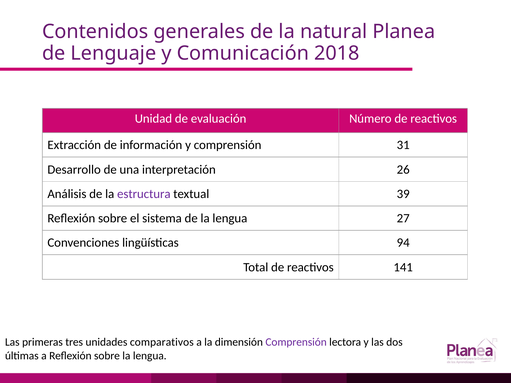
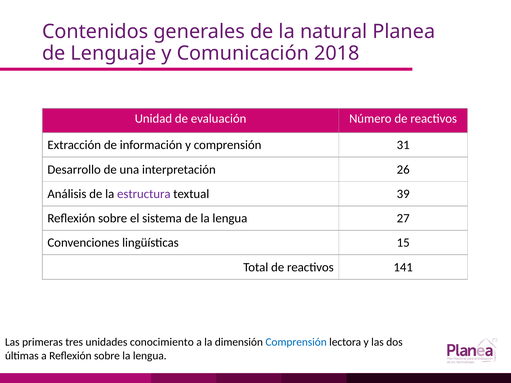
94: 94 -> 15
comparativos: comparativos -> conocimiento
Comprensión at (296, 342) colour: purple -> blue
